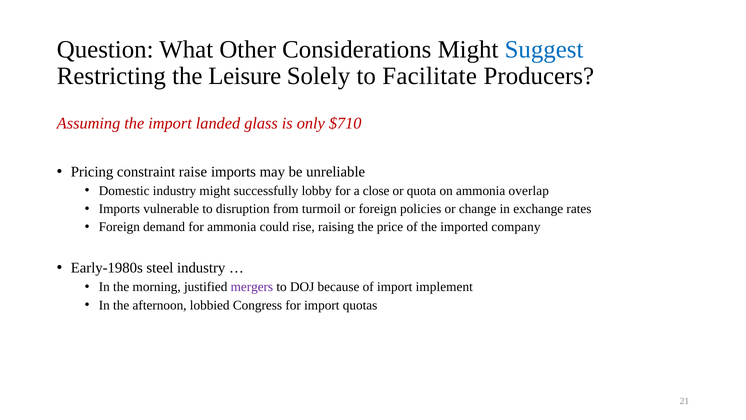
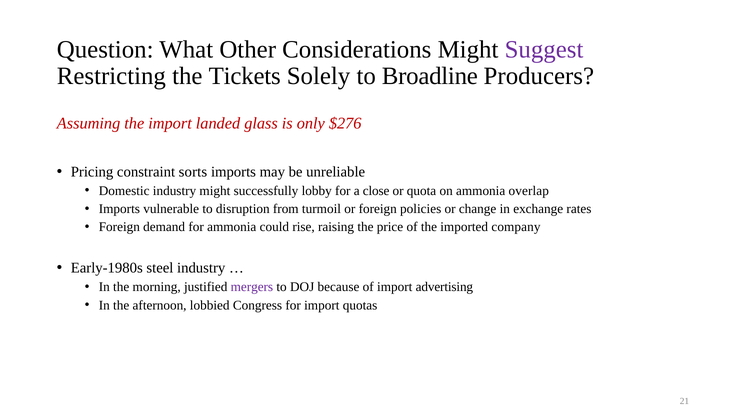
Suggest colour: blue -> purple
Leisure: Leisure -> Tickets
Facilitate: Facilitate -> Broadline
$710: $710 -> $276
raise: raise -> sorts
implement: implement -> advertising
